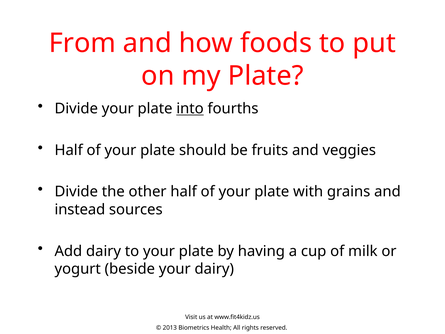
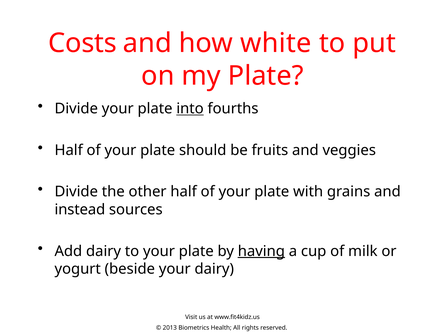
From: From -> Costs
foods: foods -> white
having underline: none -> present
